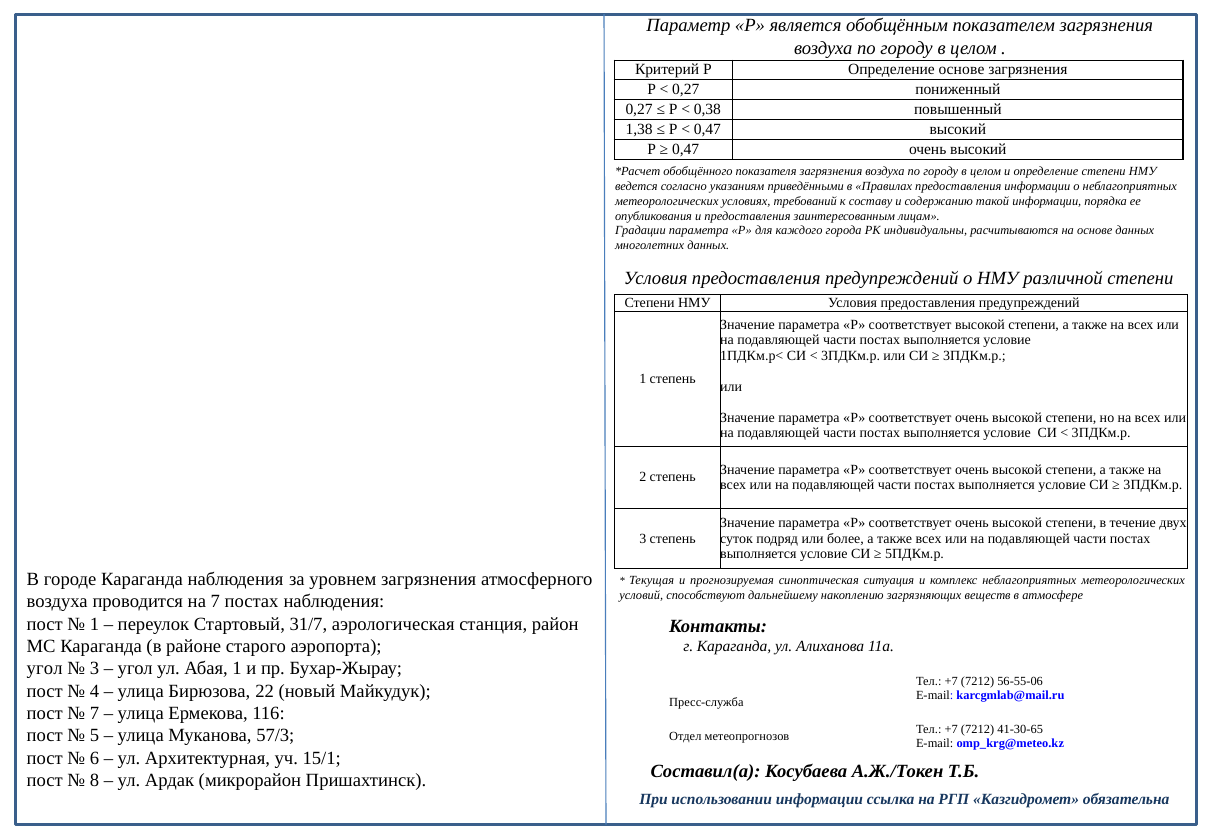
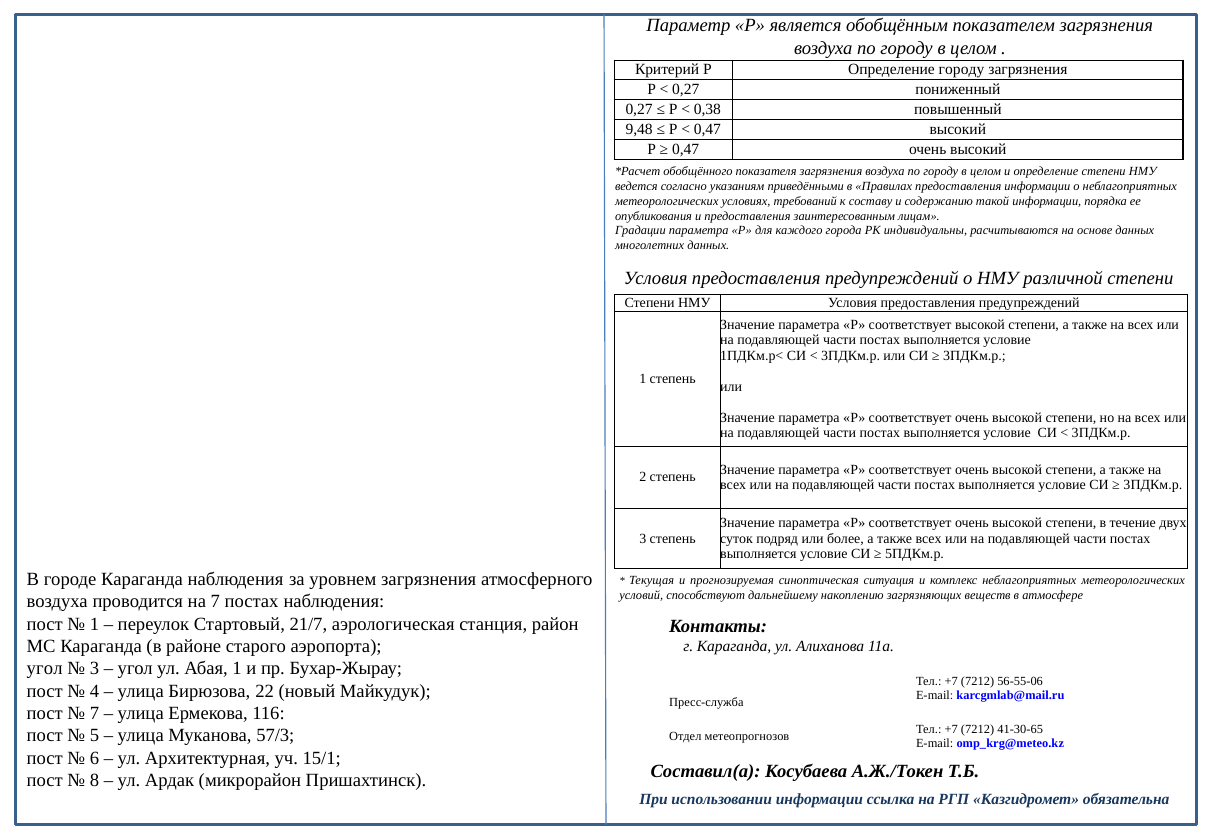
Определение основе: основе -> городу
1,38: 1,38 -> 9,48
31/7: 31/7 -> 21/7
